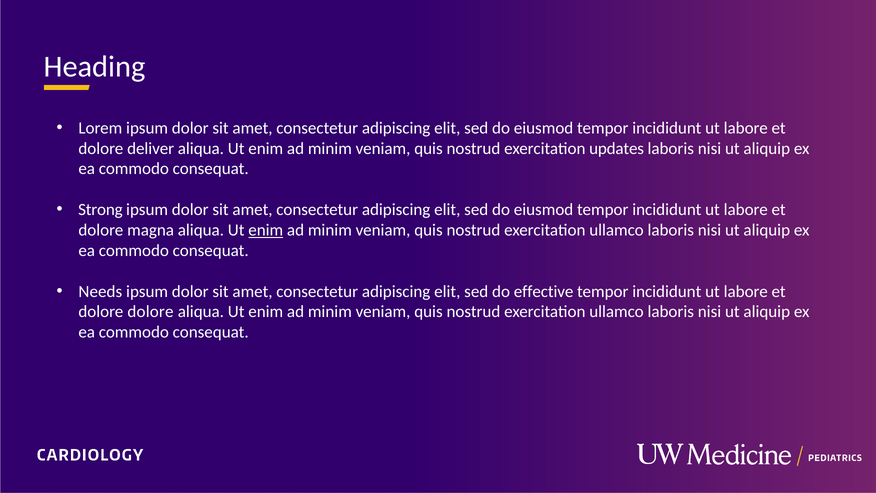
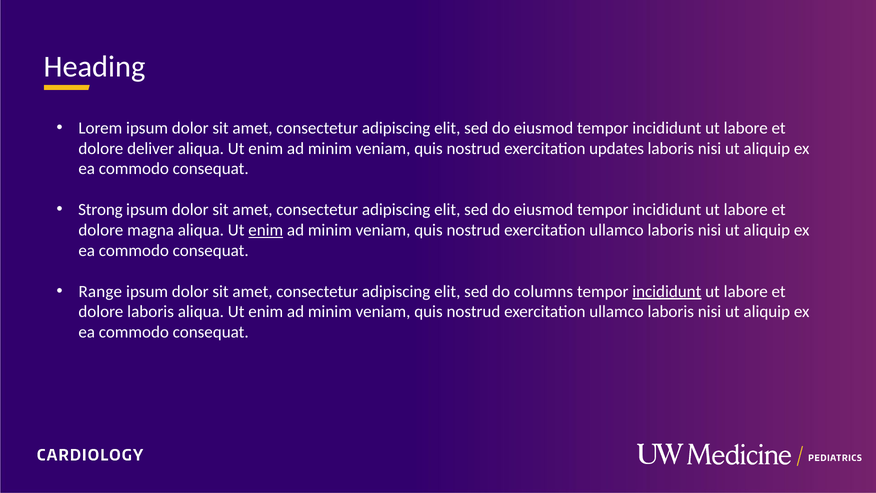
Needs: Needs -> Range
effective: effective -> columns
incididunt at (667, 291) underline: none -> present
dolore dolore: dolore -> laboris
